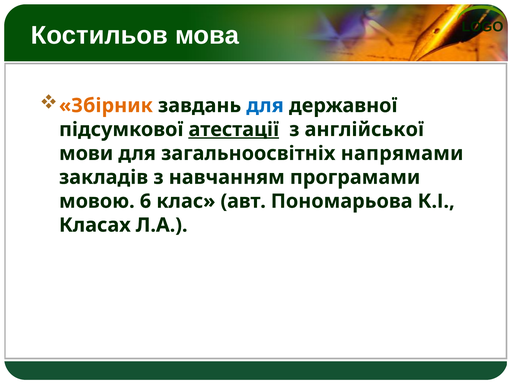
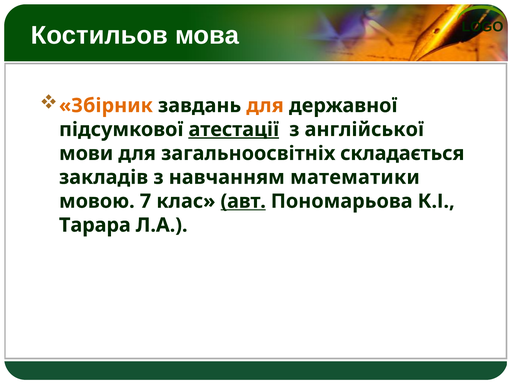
для at (265, 106) colour: blue -> orange
напрямами: напрямами -> складається
програмами: програмами -> математики
6: 6 -> 7
авт underline: none -> present
Класах: Класах -> Тарара
